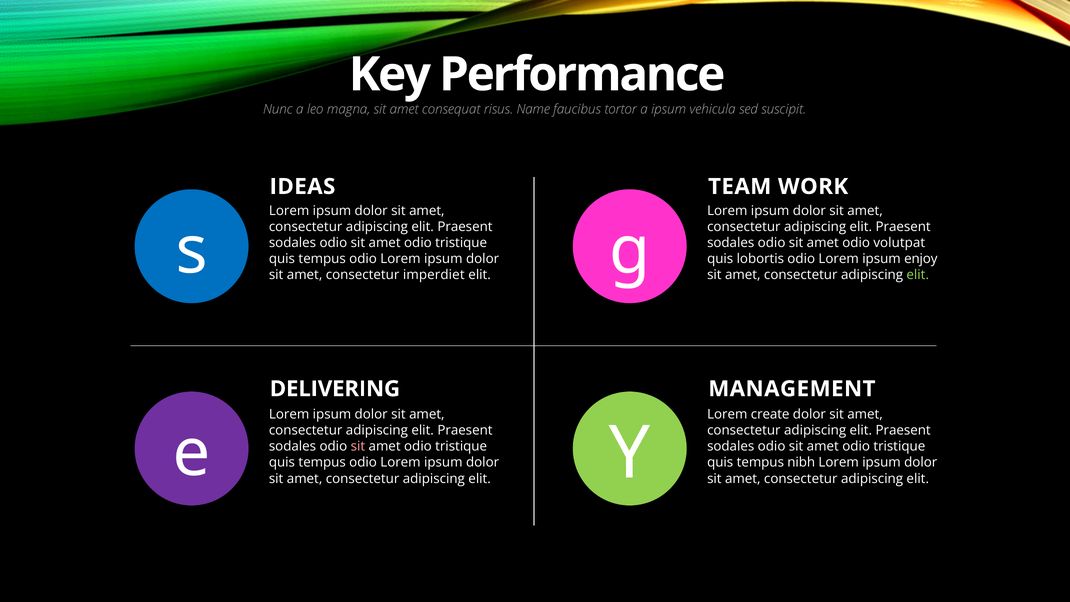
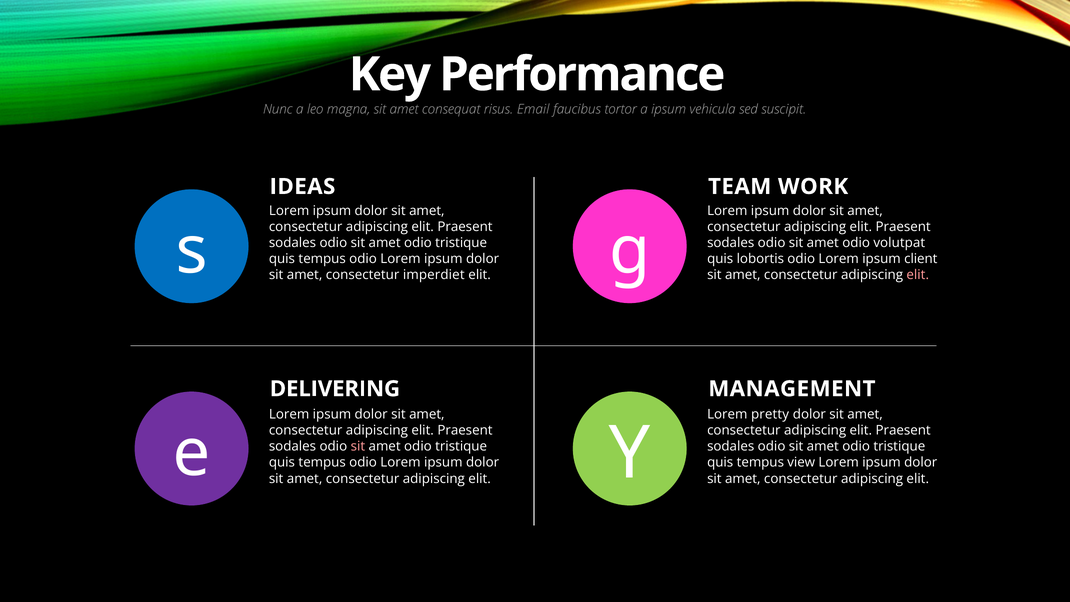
Name: Name -> Email
enjoy: enjoy -> client
elit at (918, 275) colour: light green -> pink
create: create -> pretty
nibh: nibh -> view
